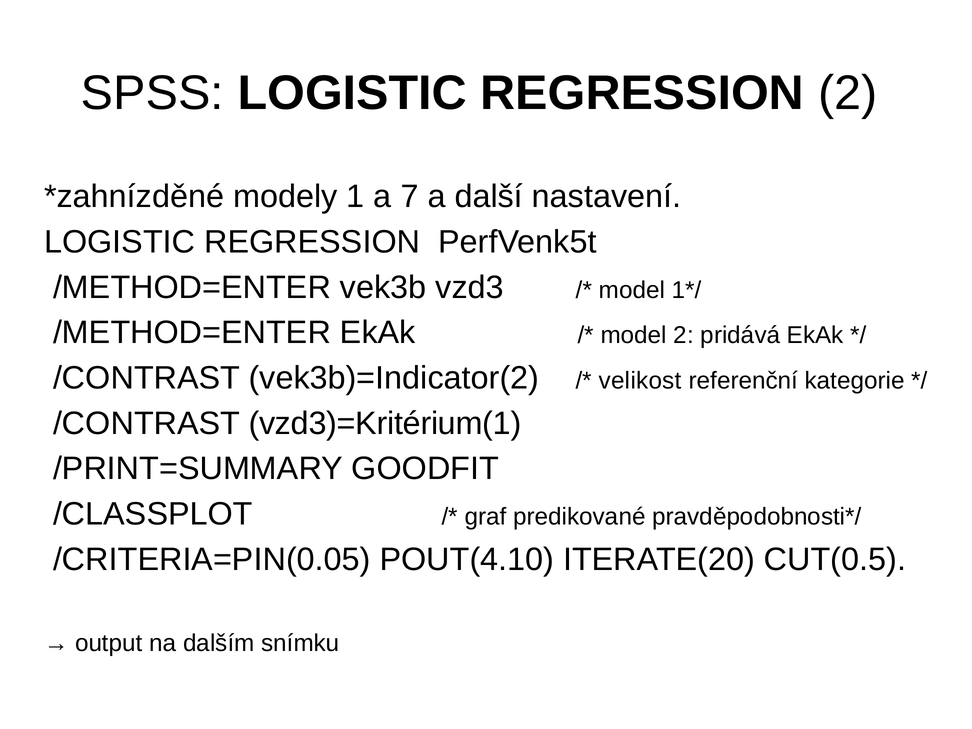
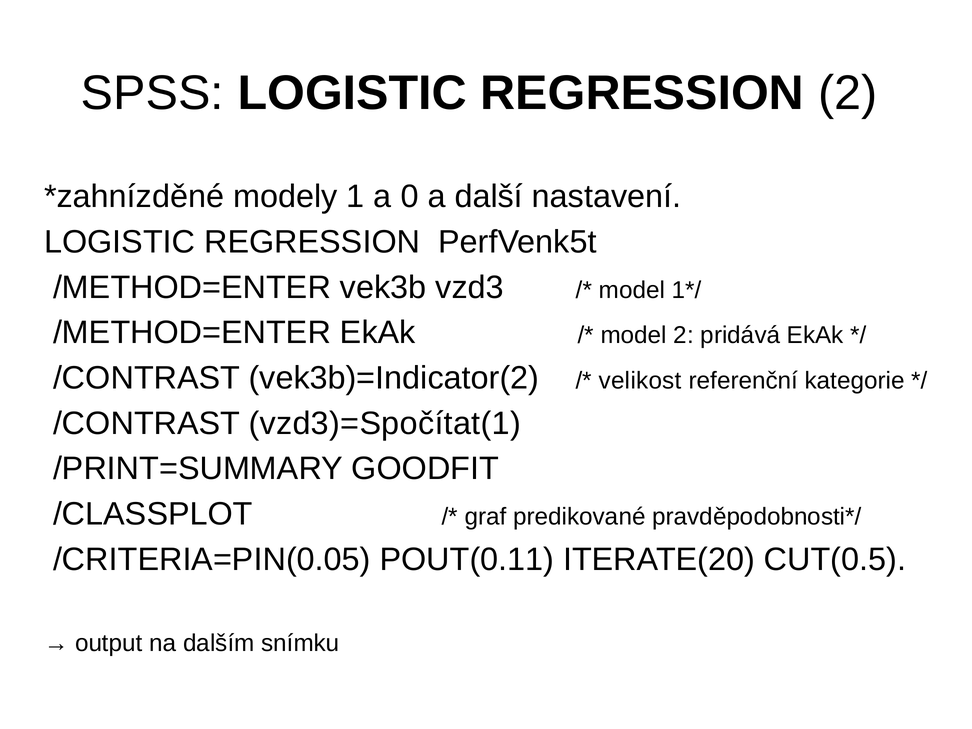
7: 7 -> 0
vzd3)=Kritérium(1: vzd3)=Kritérium(1 -> vzd3)=Spočítat(1
POUT(4.10: POUT(4.10 -> POUT(0.11
